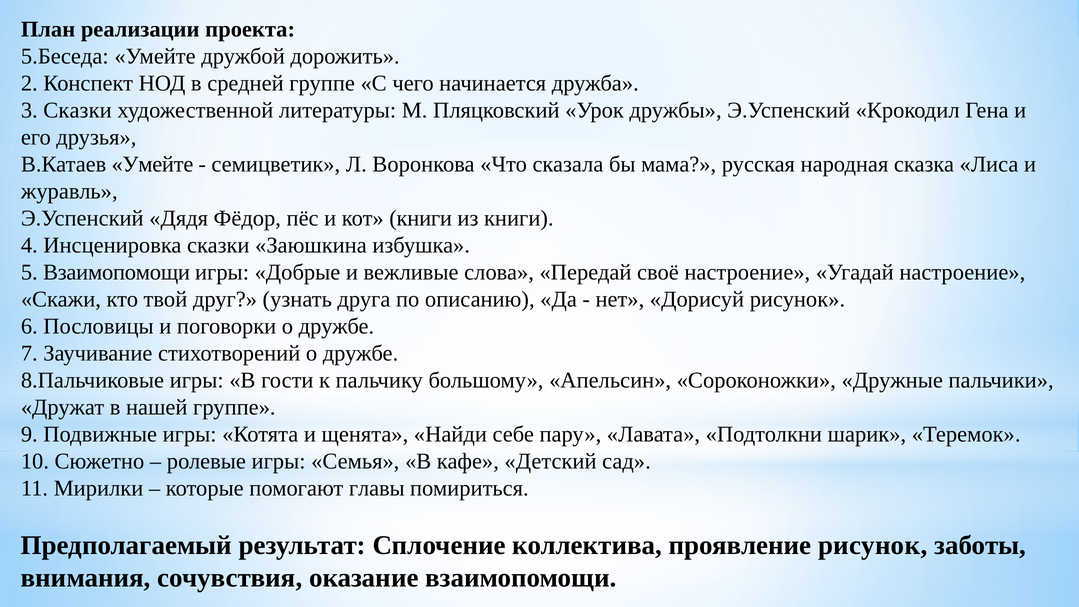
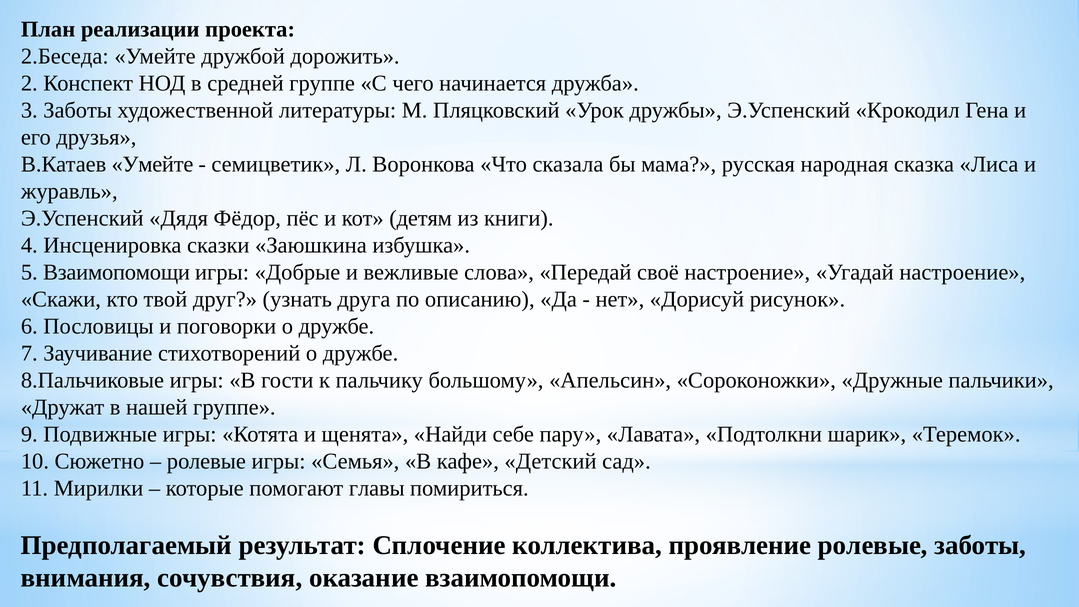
5.Беседа: 5.Беседа -> 2.Беседа
3 Сказки: Сказки -> Заботы
кот книги: книги -> детям
проявление рисунок: рисунок -> ролевые
